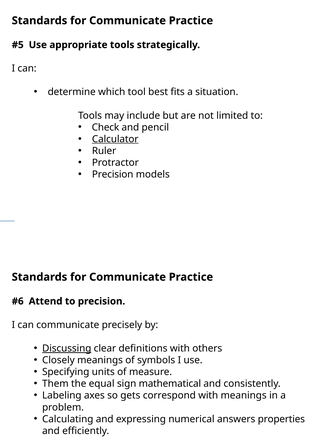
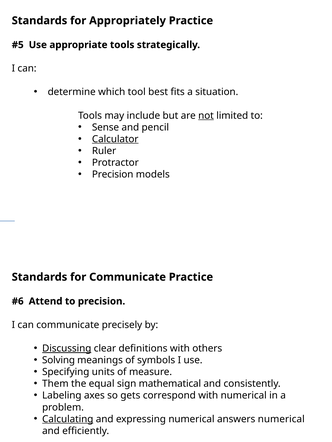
Communicate at (128, 21): Communicate -> Appropriately
not underline: none -> present
Check: Check -> Sense
Closely: Closely -> Solving
with meanings: meanings -> numerical
Calculating underline: none -> present
answers properties: properties -> numerical
